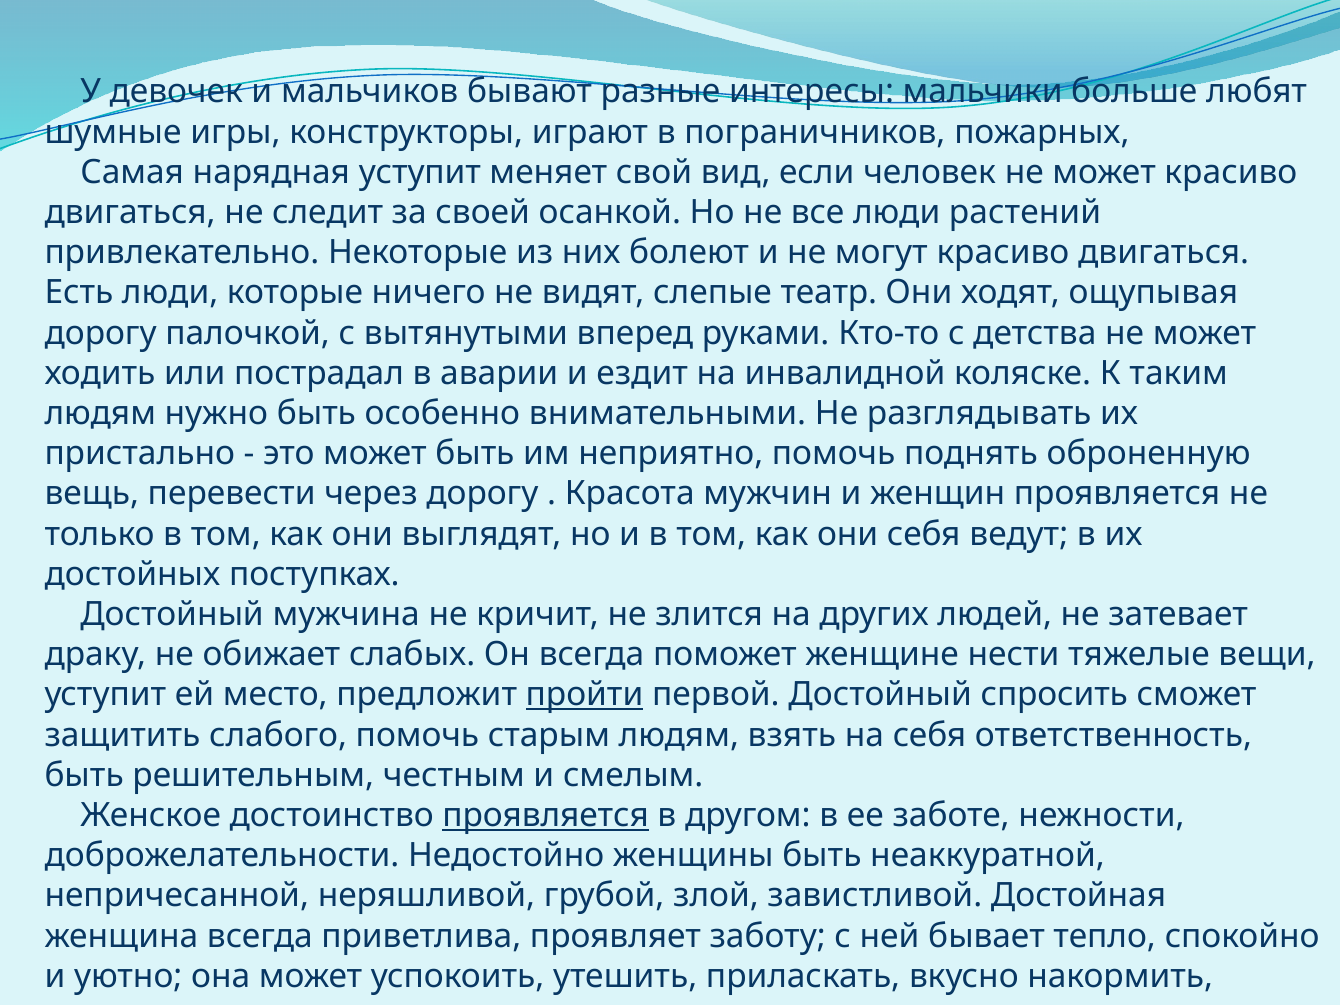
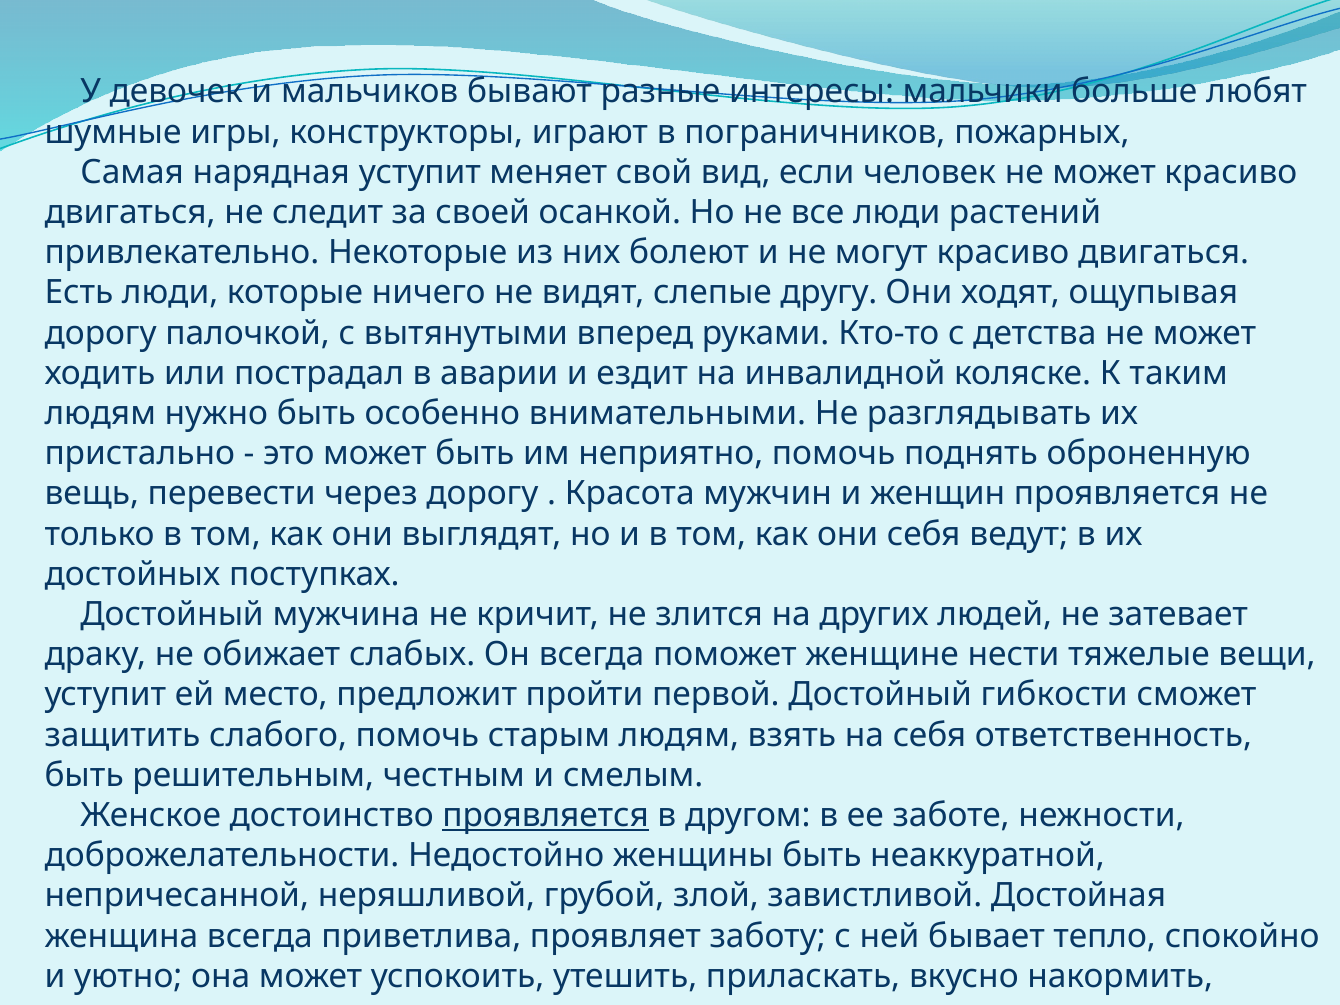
театр: театр -> другу
пройти underline: present -> none
спросить: спросить -> гибкости
